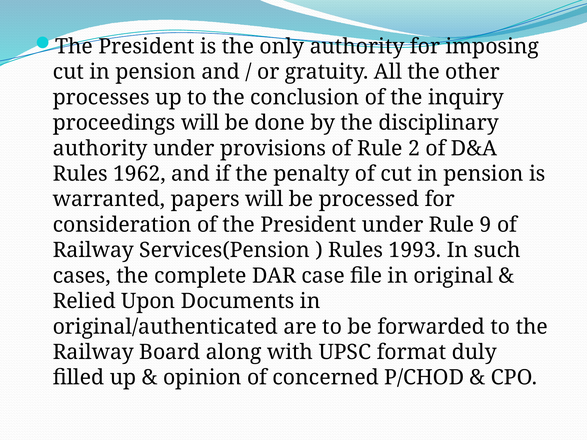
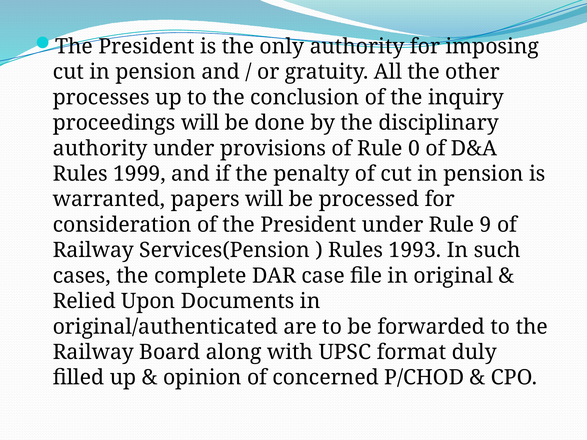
2: 2 -> 0
1962: 1962 -> 1999
